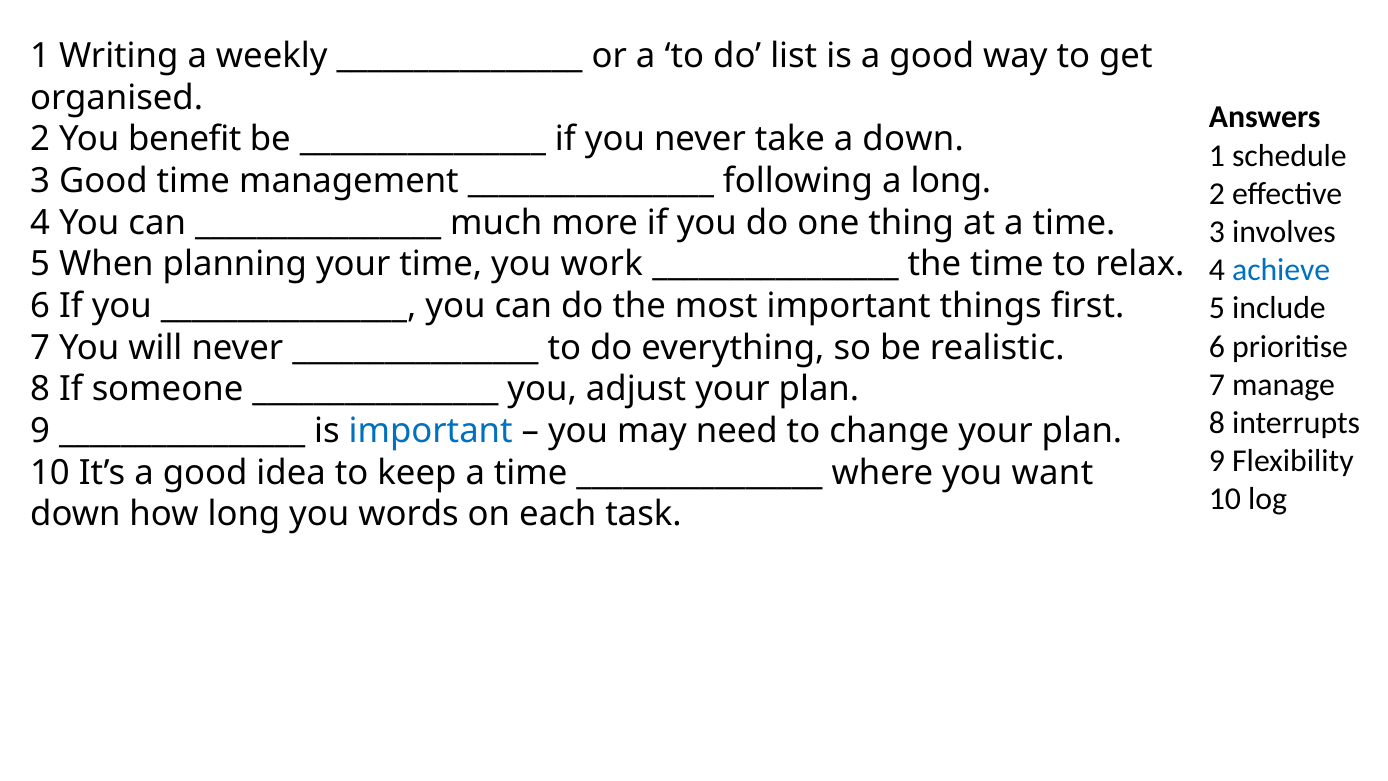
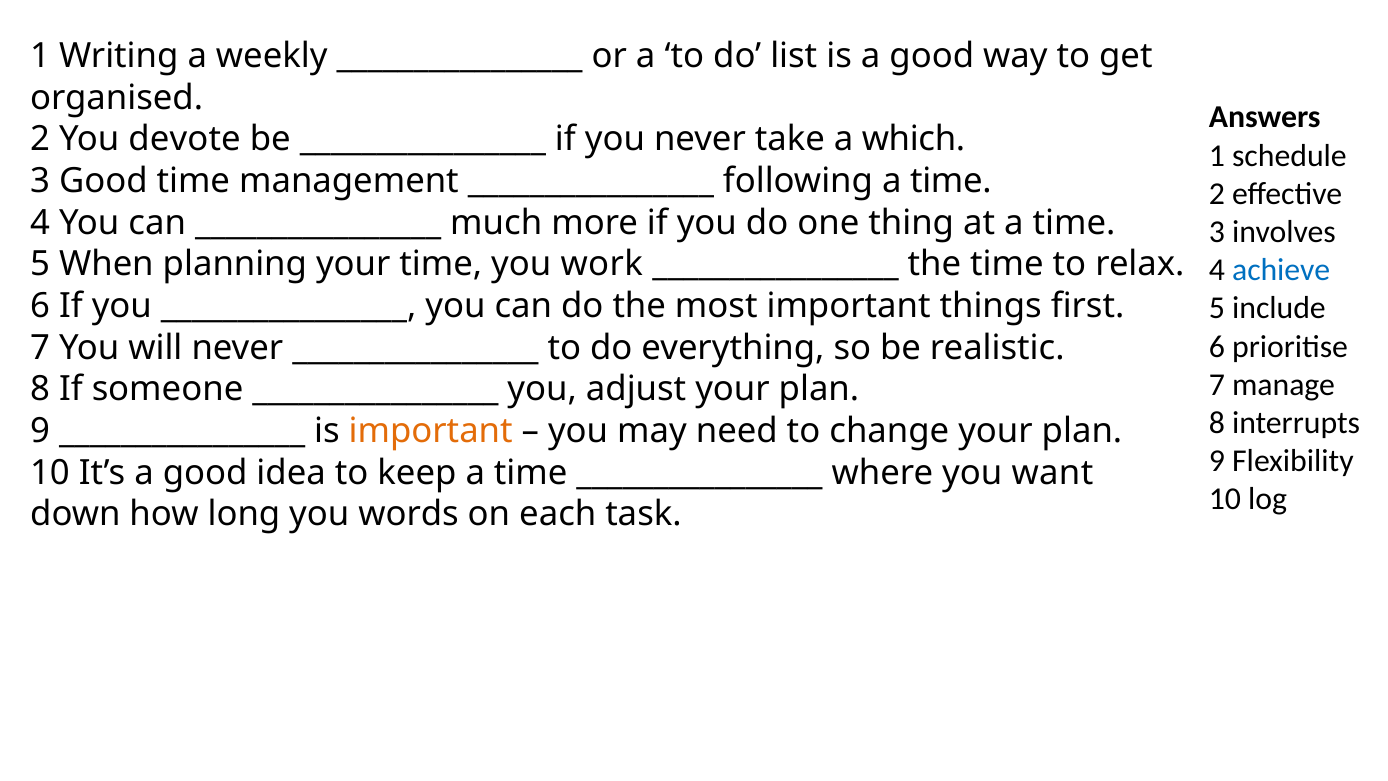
benefit: benefit -> devote
a down: down -> which
following a long: long -> time
important at (431, 431) colour: blue -> orange
